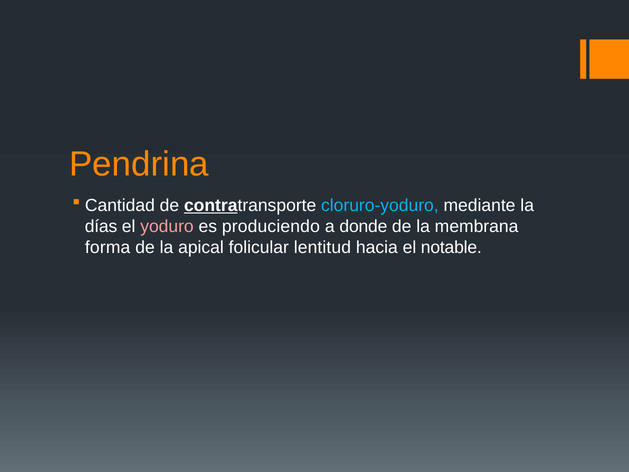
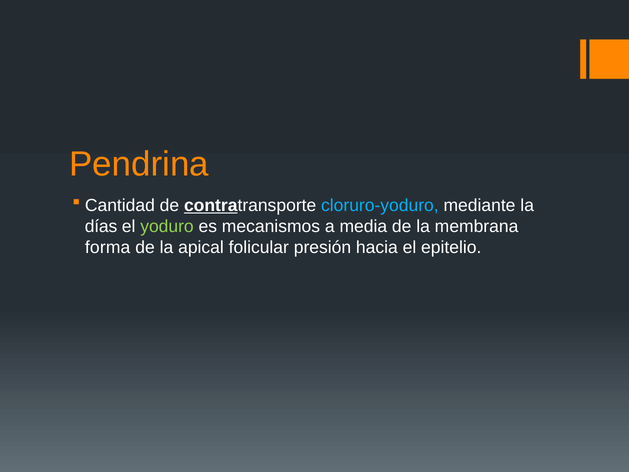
yoduro colour: pink -> light green
produciendo: produciendo -> mecanismos
donde: donde -> media
lentitud: lentitud -> presión
notable: notable -> epitelio
